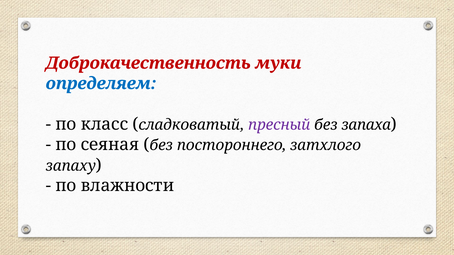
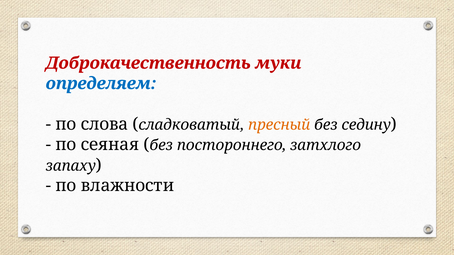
класс: класс -> слова
пресный colour: purple -> orange
запаха: запаха -> седину
